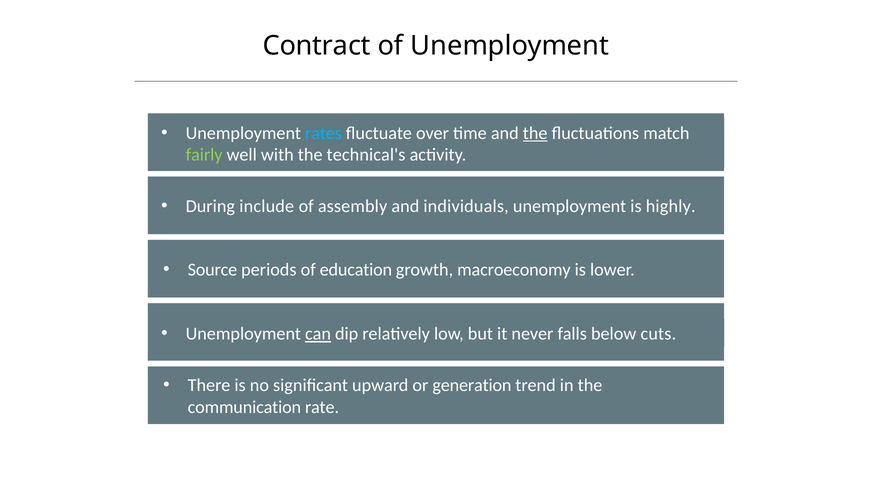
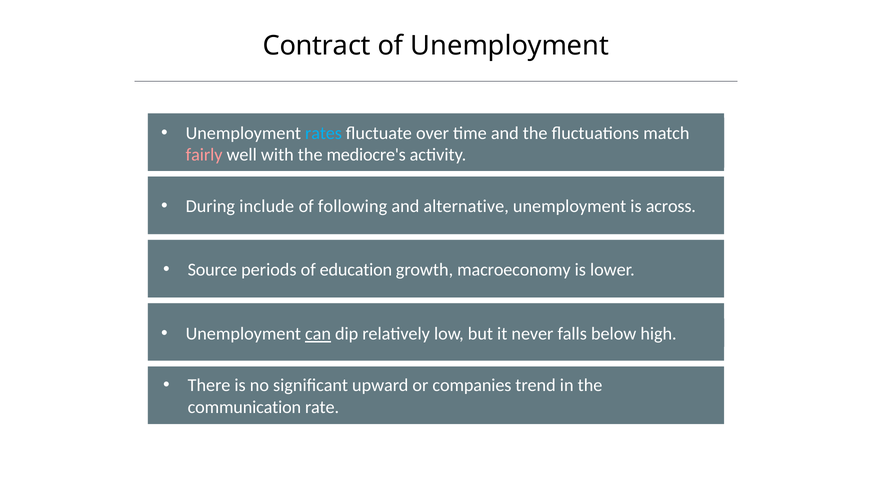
the at (535, 133) underline: present -> none
fairly colour: light green -> pink
technical's: technical's -> mediocre's
assembly: assembly -> following
individuals: individuals -> alternative
highly: highly -> across
cuts: cuts -> high
generation: generation -> companies
